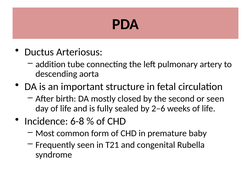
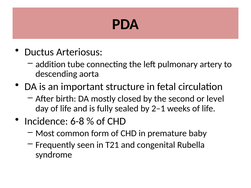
or seen: seen -> level
2–6: 2–6 -> 2–1
